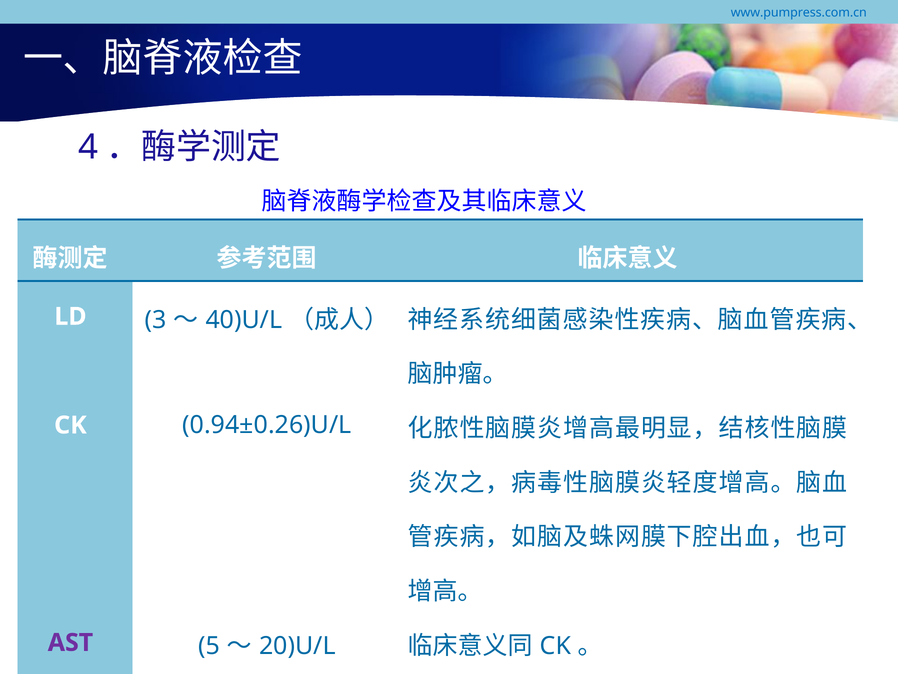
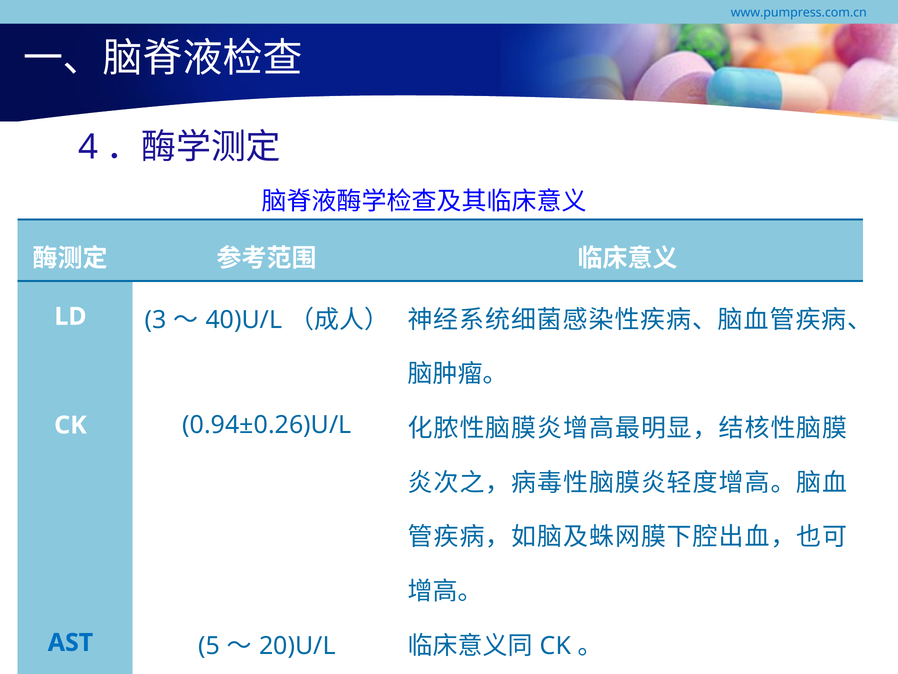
AST colour: purple -> blue
